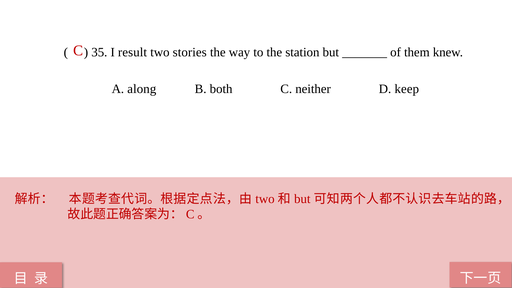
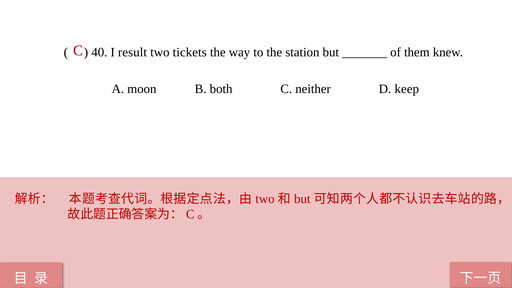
35: 35 -> 40
stories: stories -> tickets
along: along -> moon
